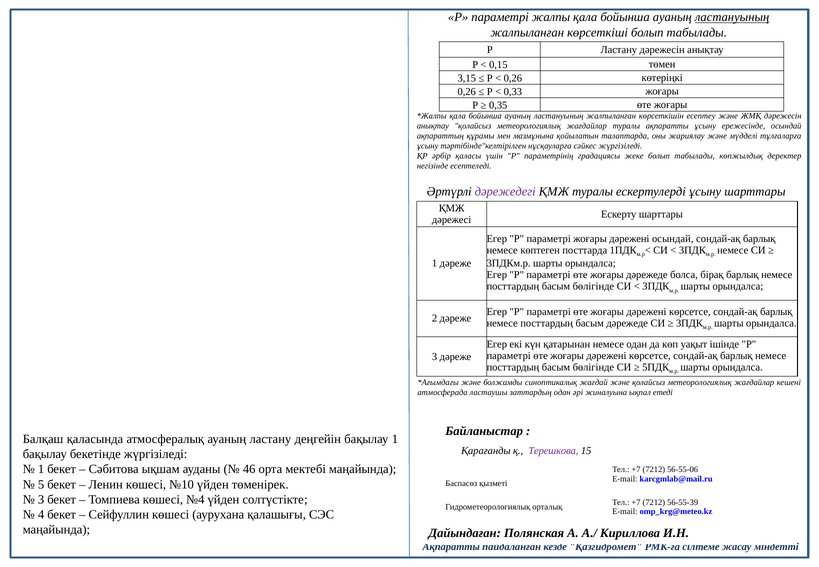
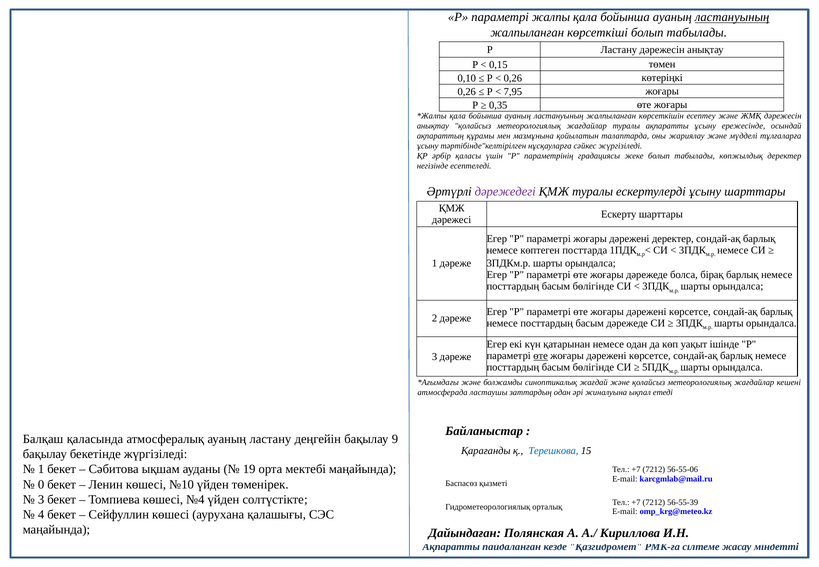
3,15: 3,15 -> 0,10
0,33: 0,33 -> 7,95
дәрежені осындай: осындай -> деректер
өте at (541, 356) underline: none -> present
бақылау 1: 1 -> 9
Терешкова colour: purple -> blue
46: 46 -> 19
5: 5 -> 0
